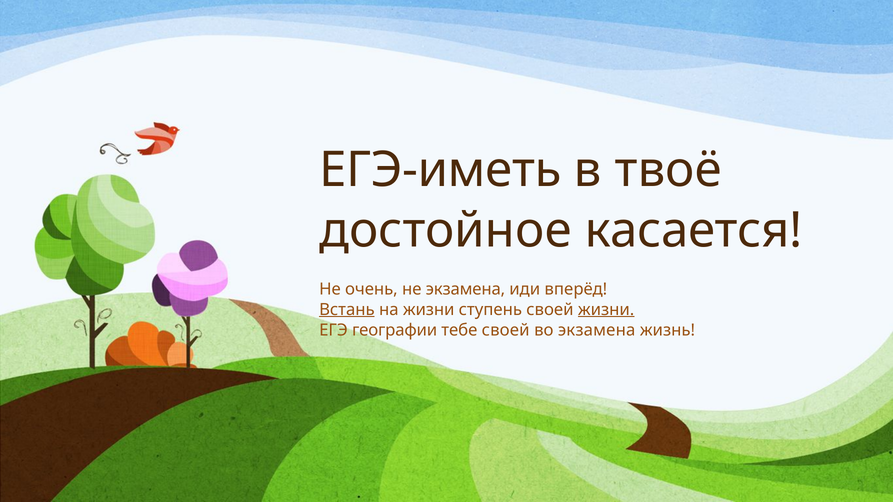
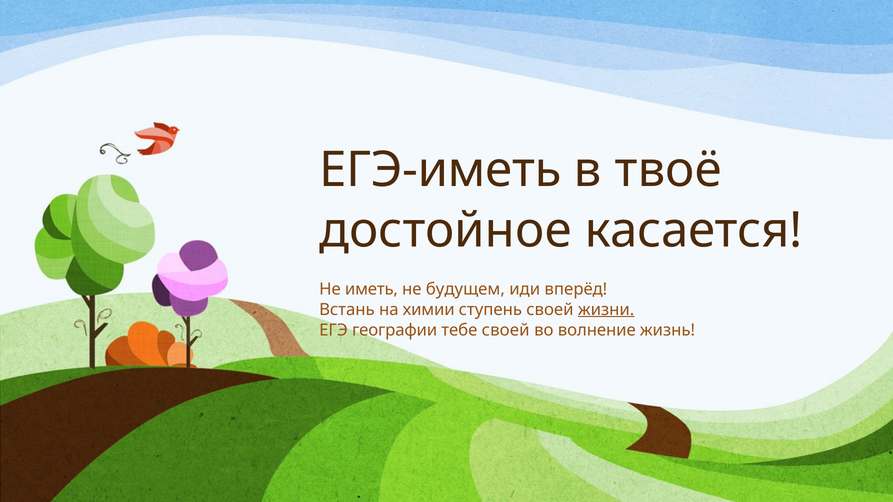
очень: очень -> иметь
не экзамена: экзамена -> будущем
Встань underline: present -> none
на жизни: жизни -> химии
во экзамена: экзамена -> волнение
